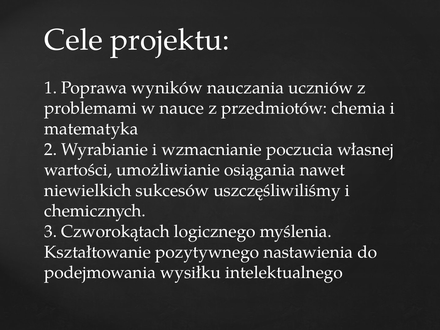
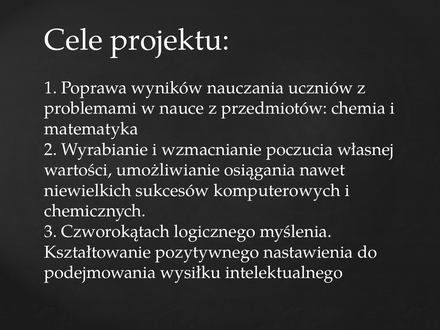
uszczęśliwiliśmy: uszczęśliwiliśmy -> komputerowych
